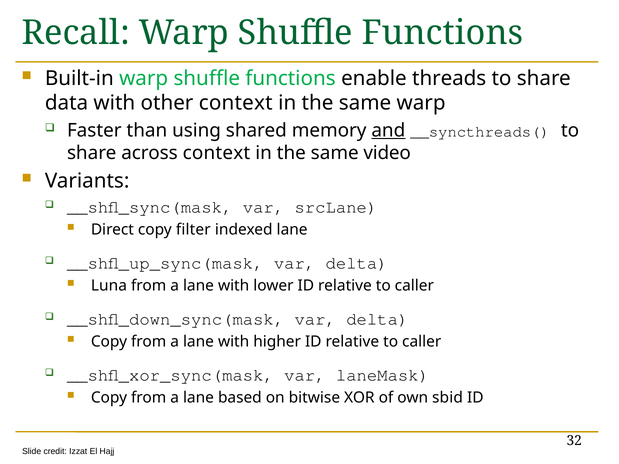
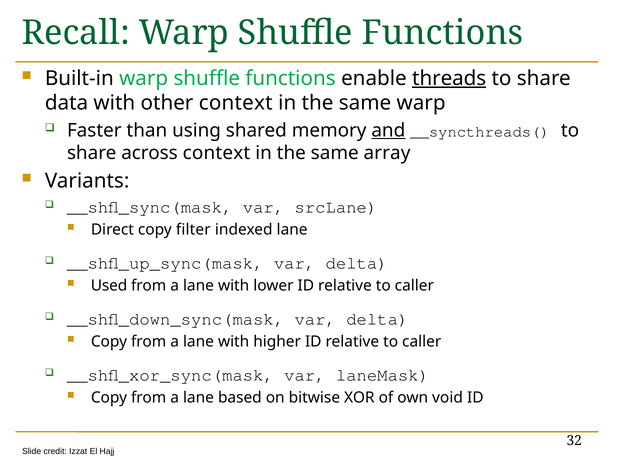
threads underline: none -> present
video: video -> array
Luna: Luna -> Used
sbid: sbid -> void
